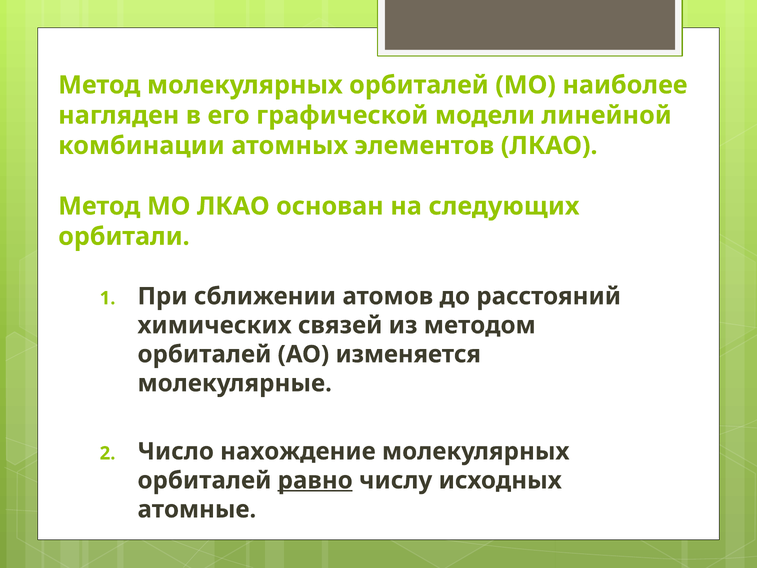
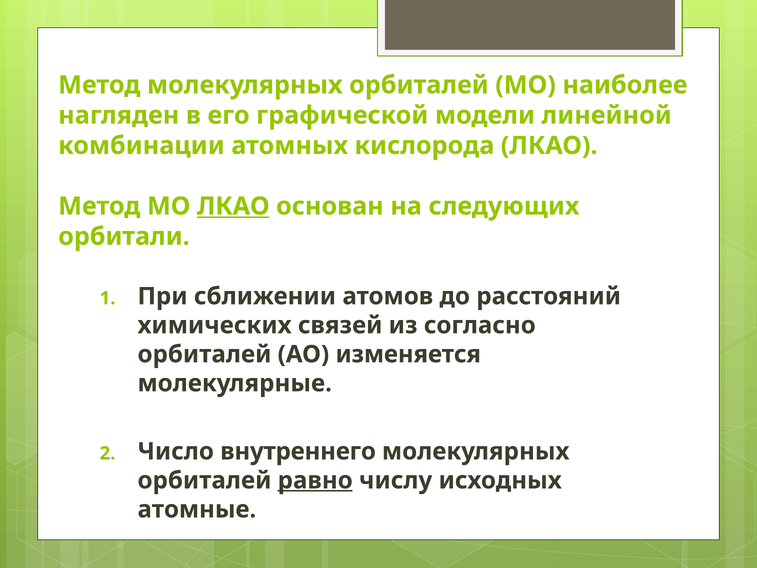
элементов: элементов -> кислорода
ЛКАО at (233, 206) underline: none -> present
методом: методом -> согласно
нахождение: нахождение -> внутреннего
